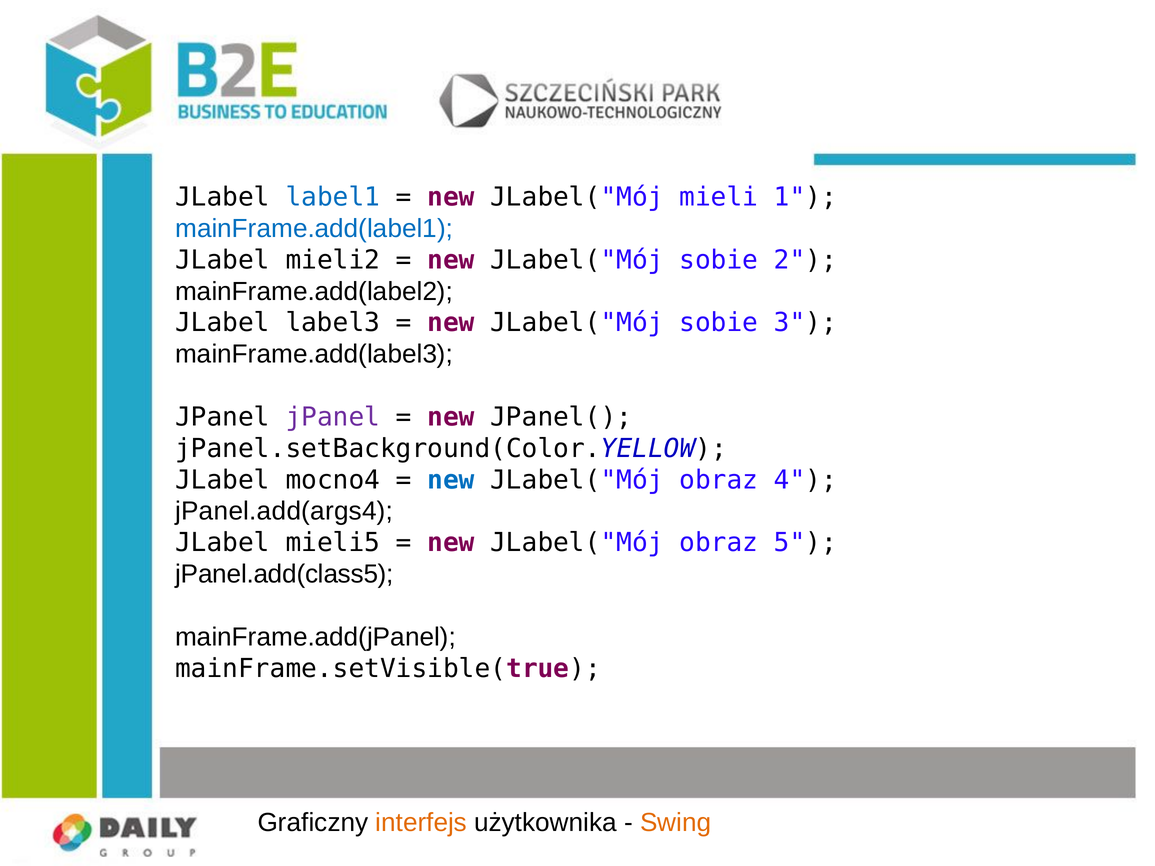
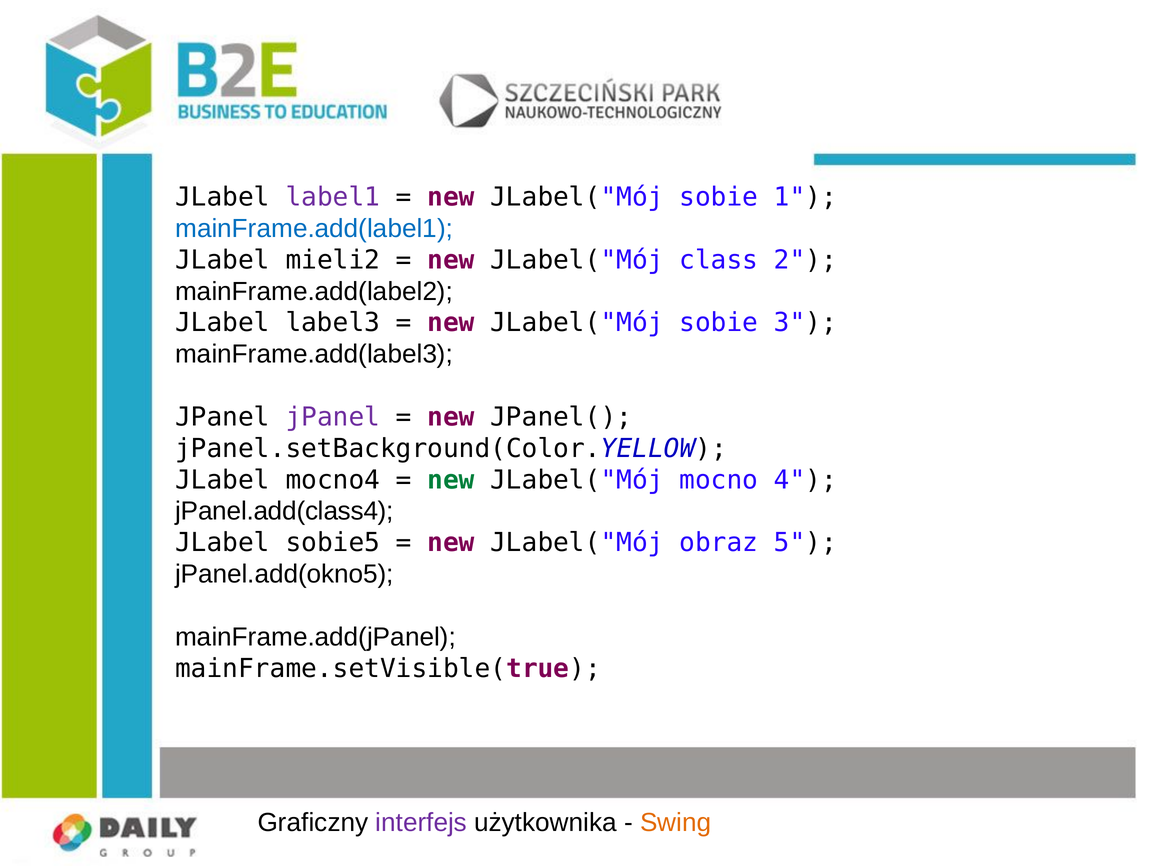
label1 colour: blue -> purple
mieli at (719, 197): mieli -> sobie
sobie at (719, 260): sobie -> class
new at (451, 480) colour: blue -> green
obraz at (719, 480): obraz -> mocno
jPanel.add(args4: jPanel.add(args4 -> jPanel.add(class4
mieli5: mieli5 -> sobie5
jPanel.add(class5: jPanel.add(class5 -> jPanel.add(okno5
interfejs colour: orange -> purple
